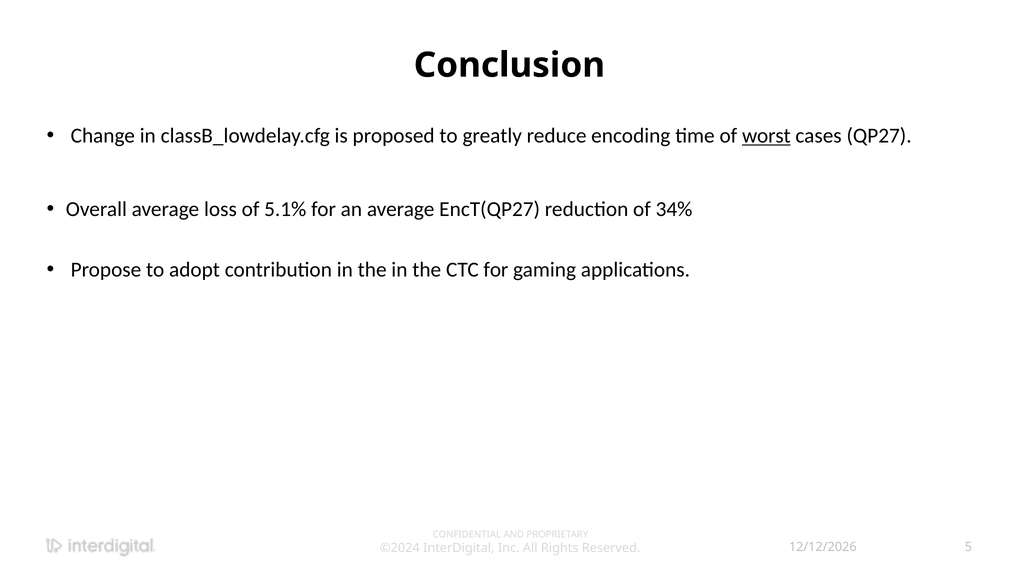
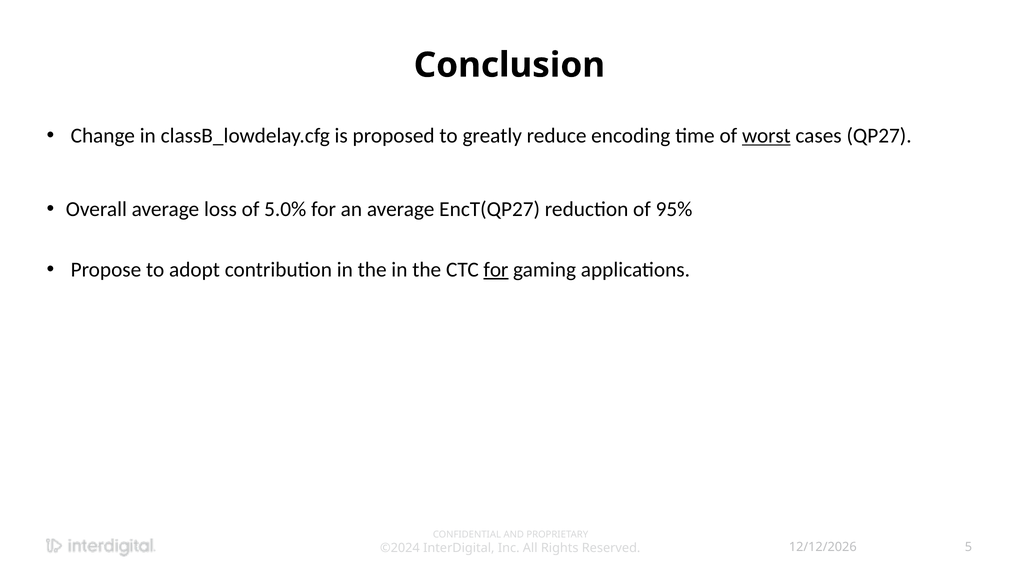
5.1%: 5.1% -> 5.0%
34%: 34% -> 95%
for at (496, 270) underline: none -> present
